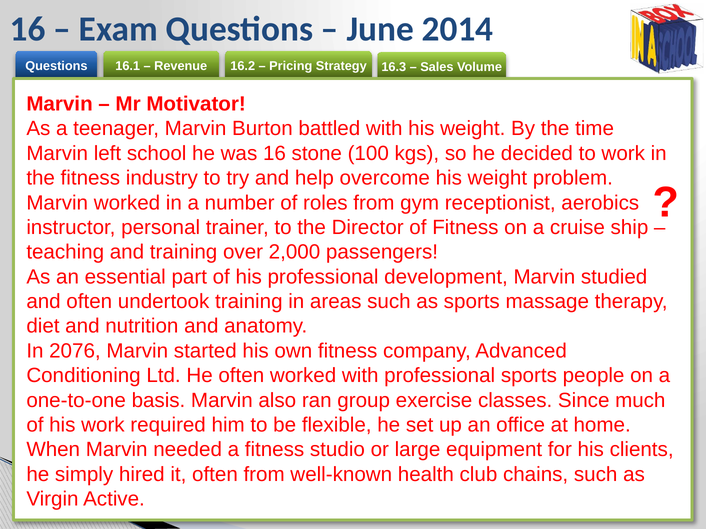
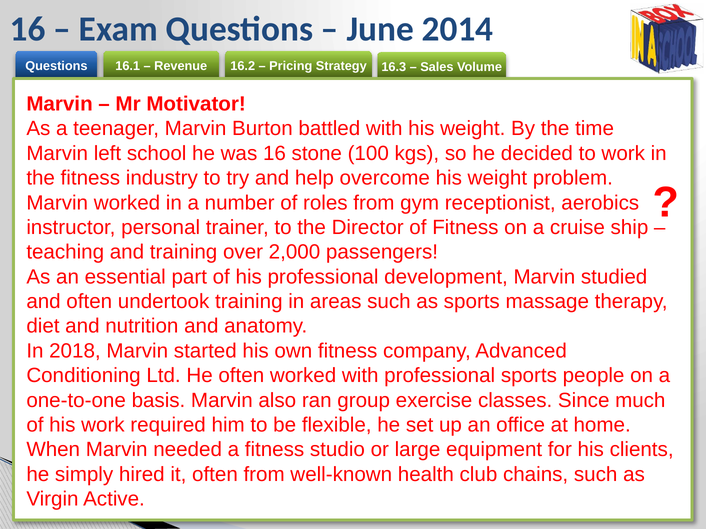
2076: 2076 -> 2018
